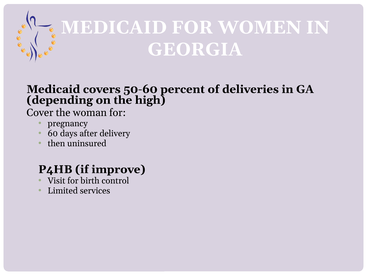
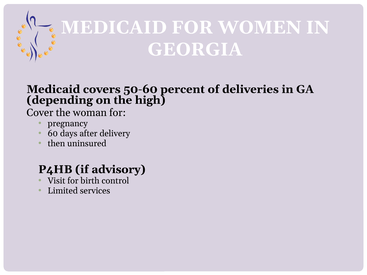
improve: improve -> advisory
